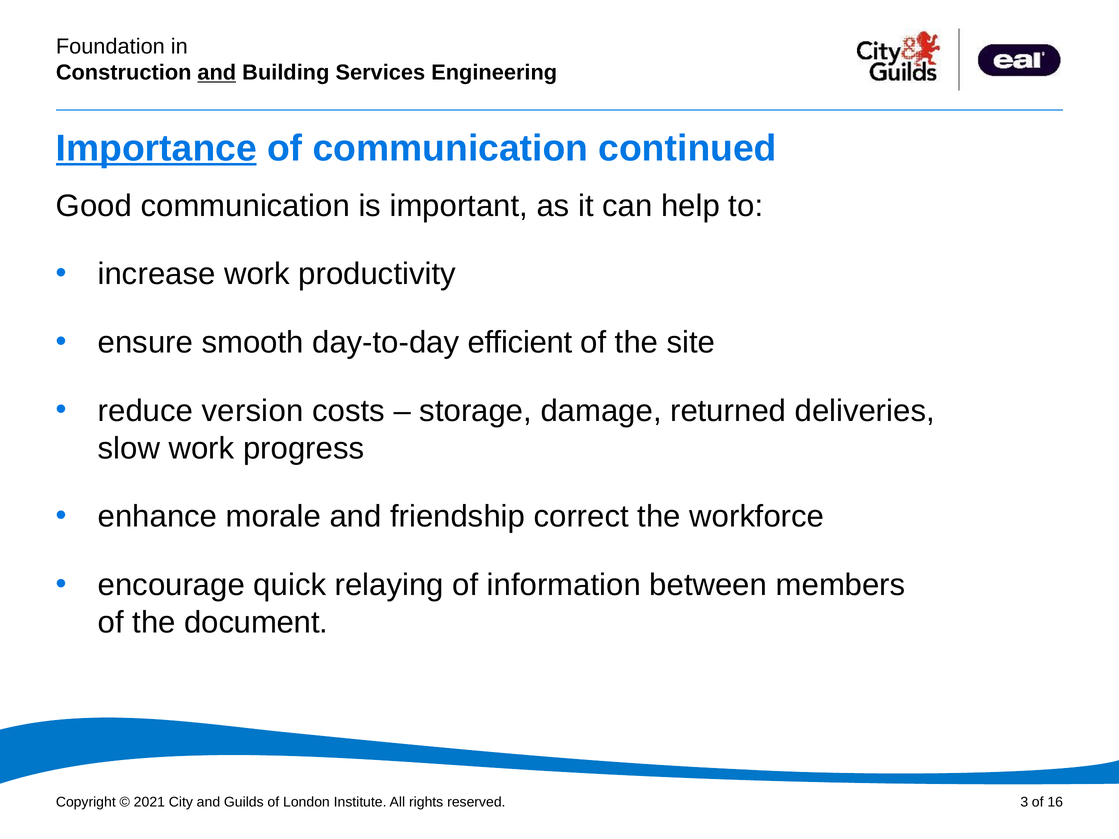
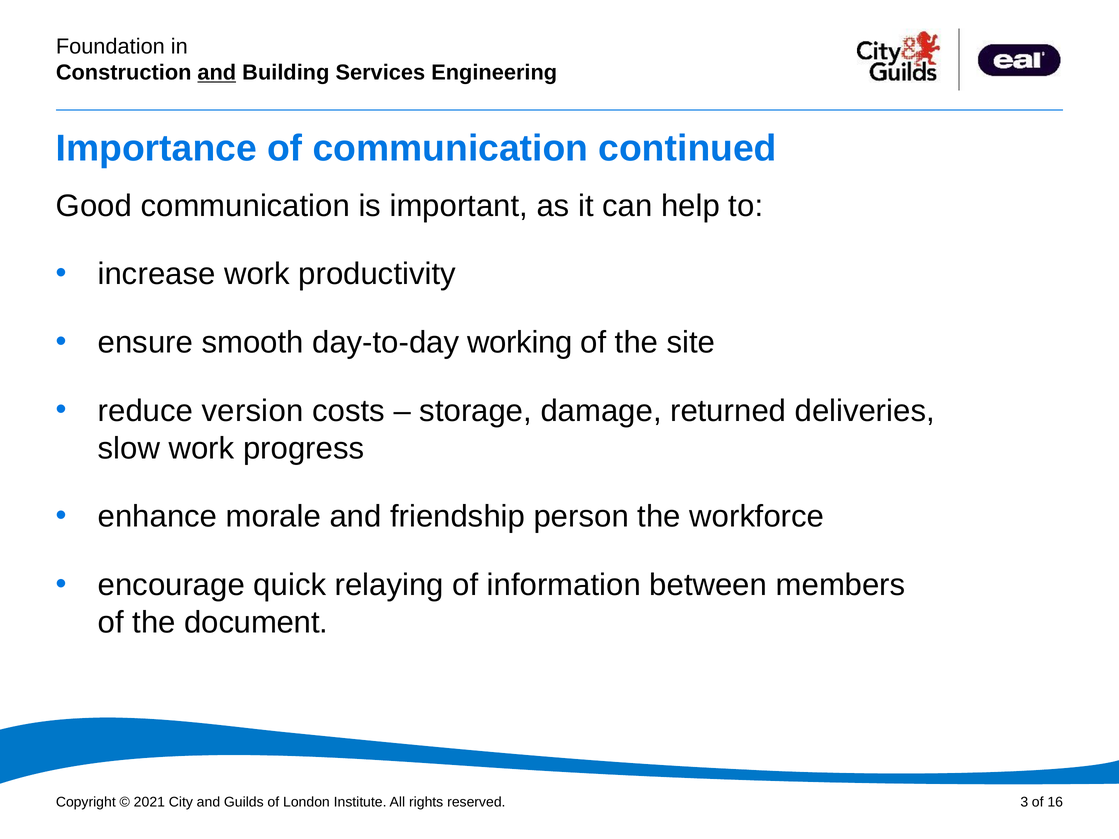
Importance underline: present -> none
efficient: efficient -> working
correct: correct -> person
